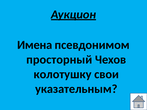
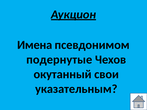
просторный: просторный -> подернутые
колотушку: колотушку -> окутанный
